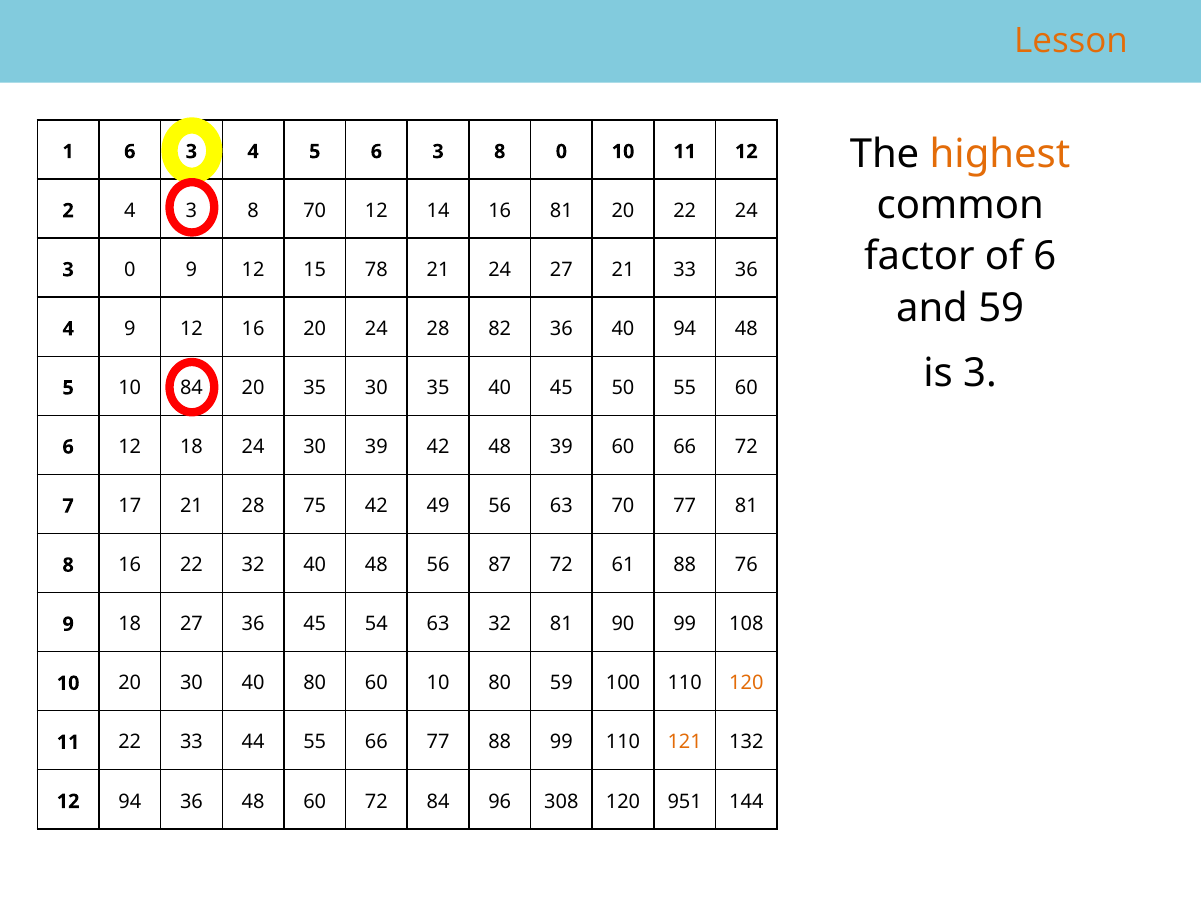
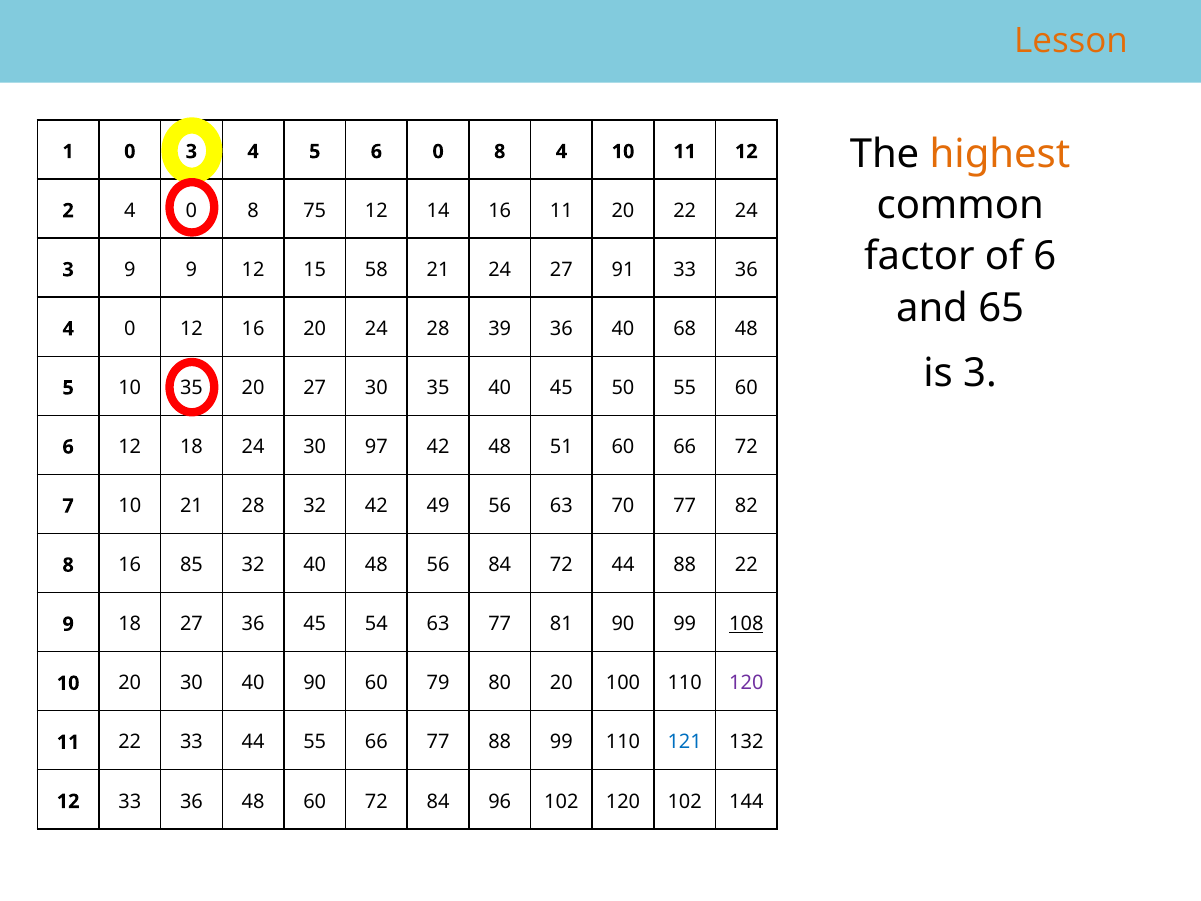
1 6: 6 -> 0
5 6 3: 3 -> 0
8 0: 0 -> 4
2 4 3: 3 -> 0
8 70: 70 -> 75
16 81: 81 -> 11
3 0: 0 -> 9
78: 78 -> 58
27 21: 21 -> 91
and 59: 59 -> 65
9 at (130, 329): 9 -> 0
82: 82 -> 39
40 94: 94 -> 68
10 84: 84 -> 35
20 35: 35 -> 27
30 39: 39 -> 97
48 39: 39 -> 51
7 17: 17 -> 10
28 75: 75 -> 32
77 81: 81 -> 82
16 22: 22 -> 85
56 87: 87 -> 84
72 61: 61 -> 44
88 76: 76 -> 22
63 32: 32 -> 77
108 underline: none -> present
40 80: 80 -> 90
60 10: 10 -> 79
80 59: 59 -> 20
120 at (746, 683) colour: orange -> purple
121 colour: orange -> blue
12 94: 94 -> 33
96 308: 308 -> 102
120 951: 951 -> 102
